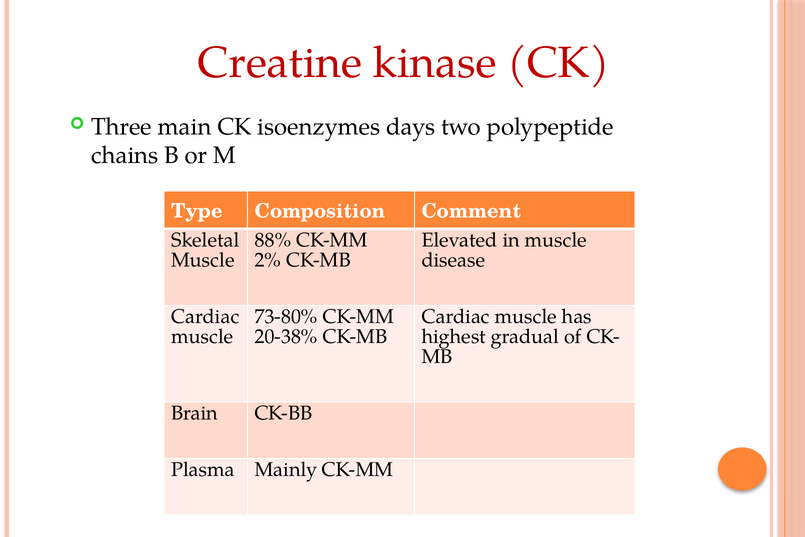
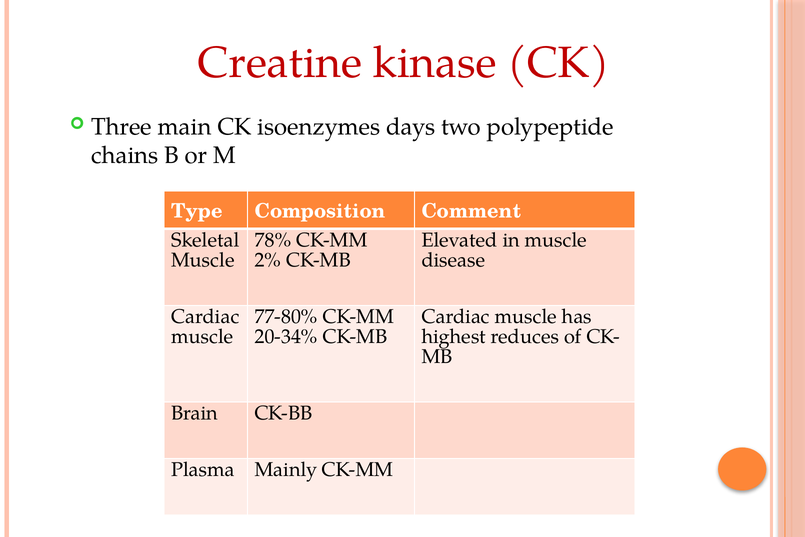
88%: 88% -> 78%
73-80%: 73-80% -> 77-80%
20-38%: 20-38% -> 20-34%
gradual: gradual -> reduces
